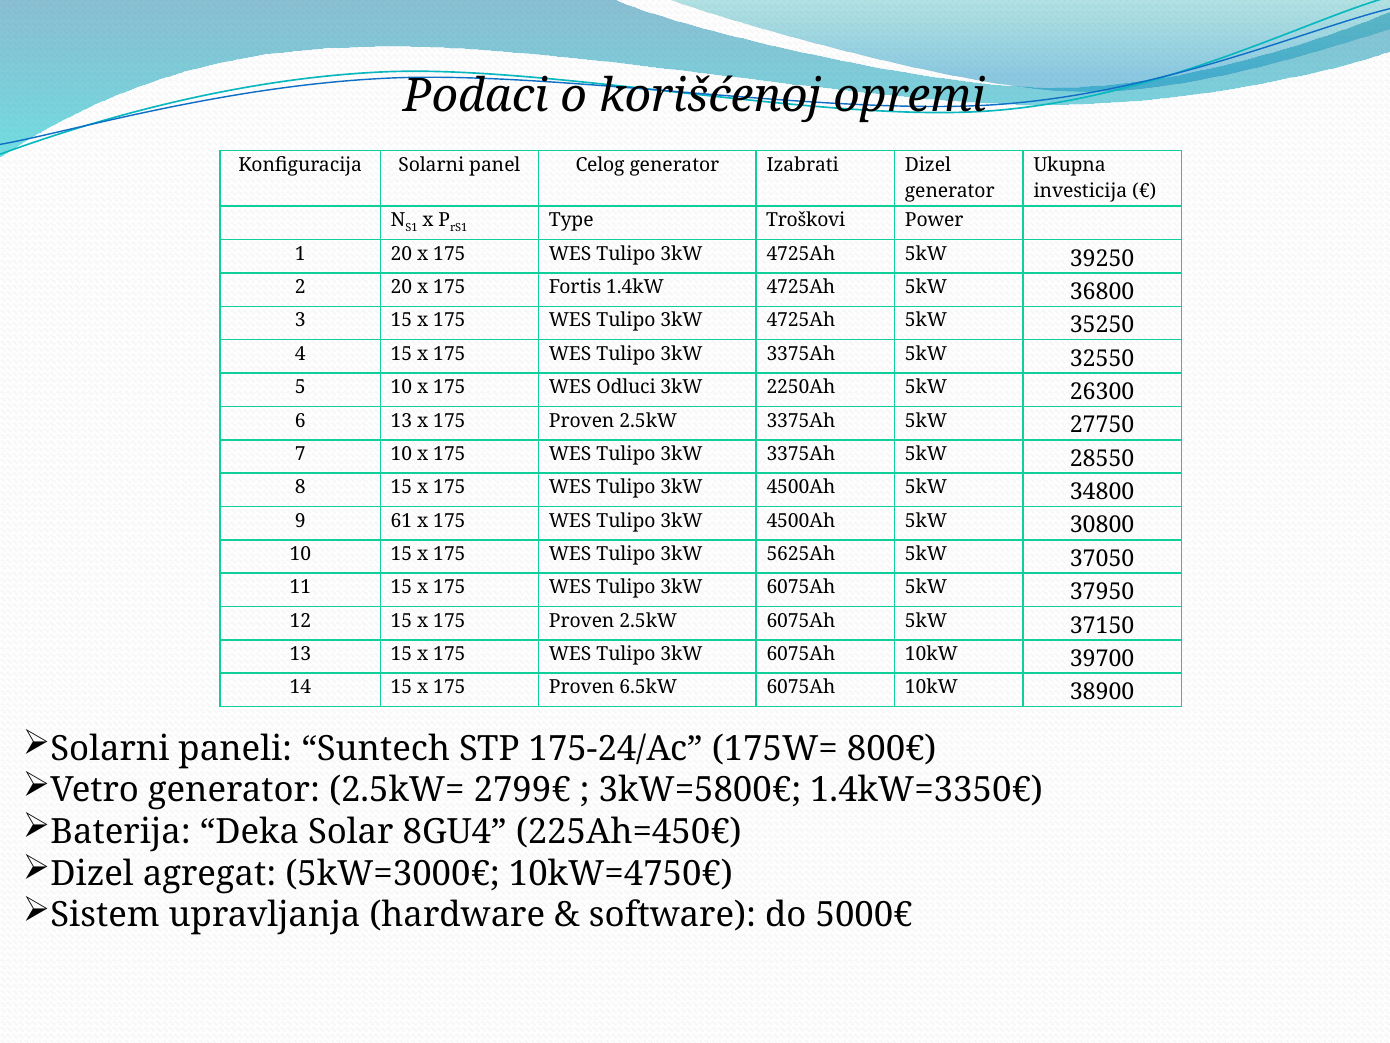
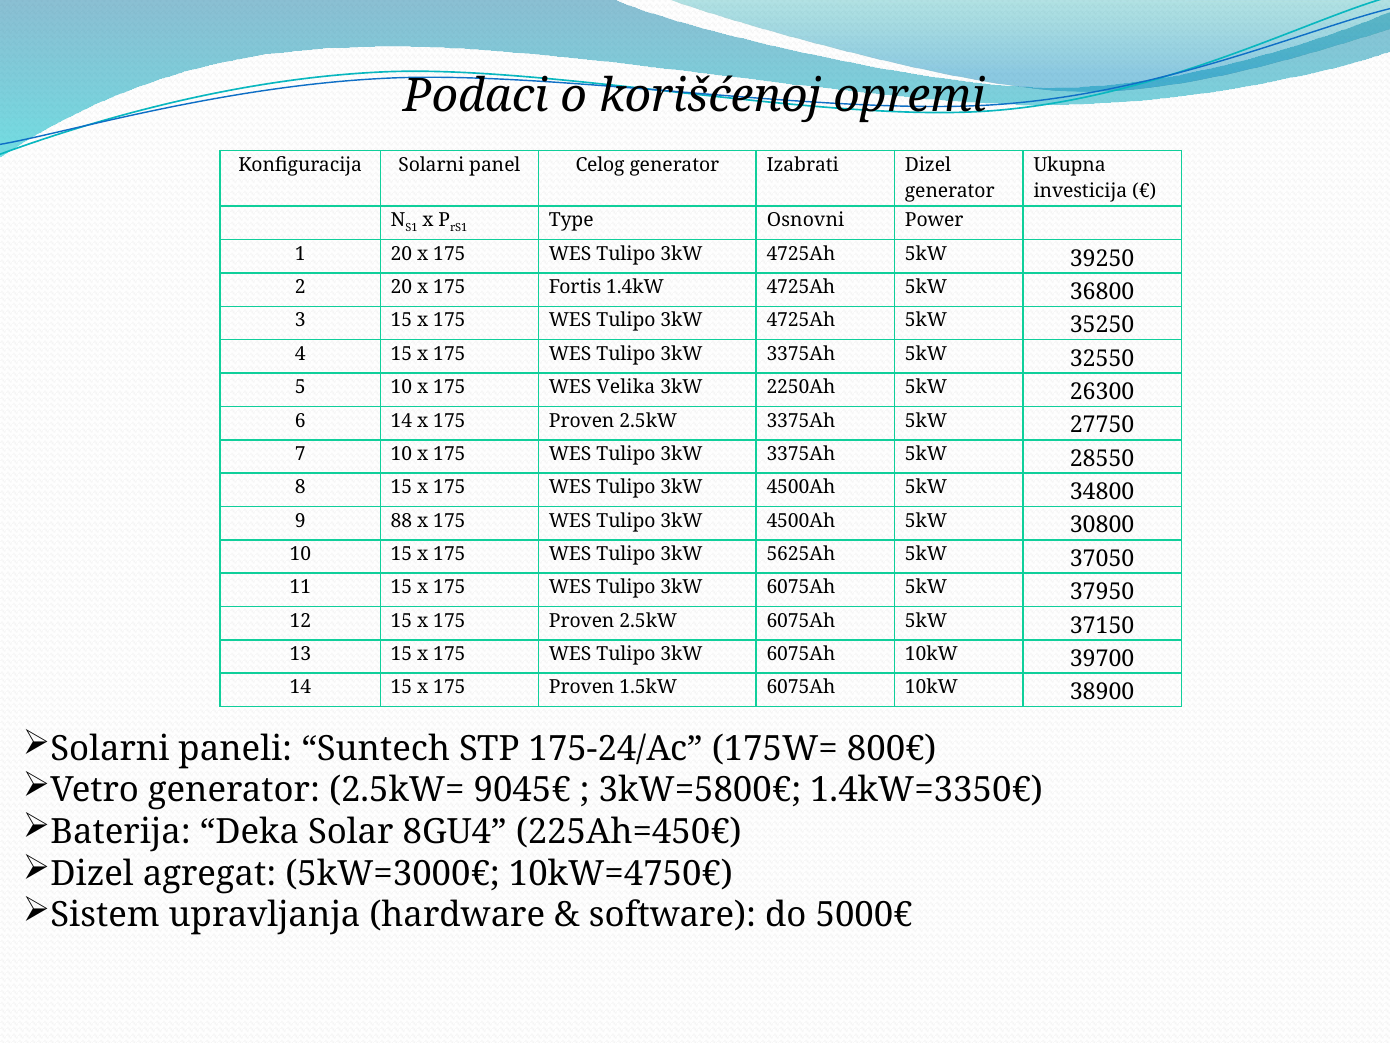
Troškovi: Troškovi -> Osnovni
Odluci: Odluci -> Velika
6 13: 13 -> 14
61: 61 -> 88
6.5kW: 6.5kW -> 1.5kW
2799€: 2799€ -> 9045€
